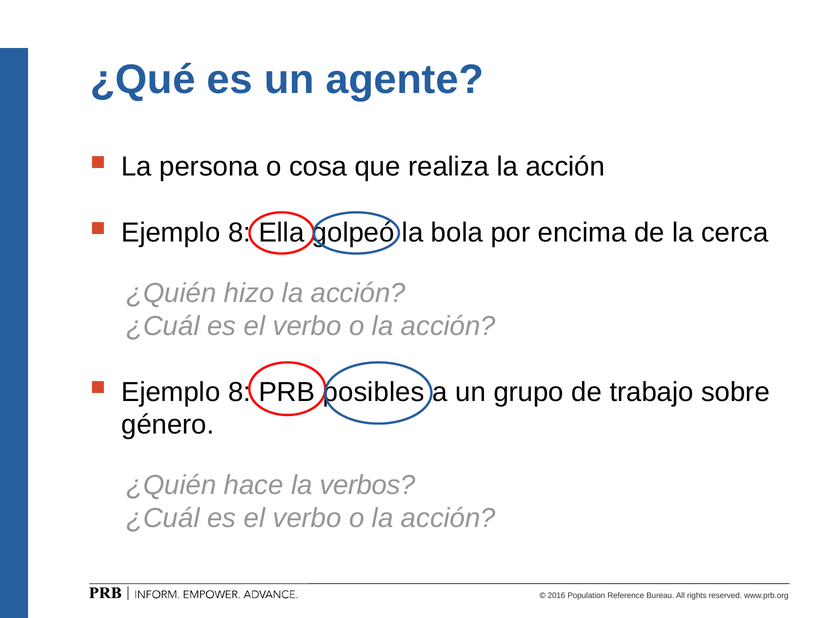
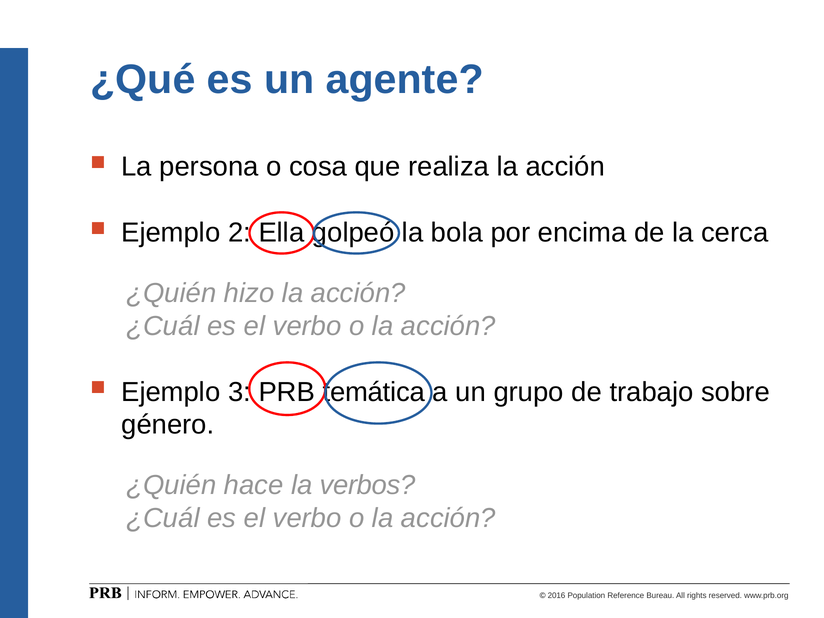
8 at (239, 233): 8 -> 2
8 at (240, 392): 8 -> 3
posibles: posibles -> temática
